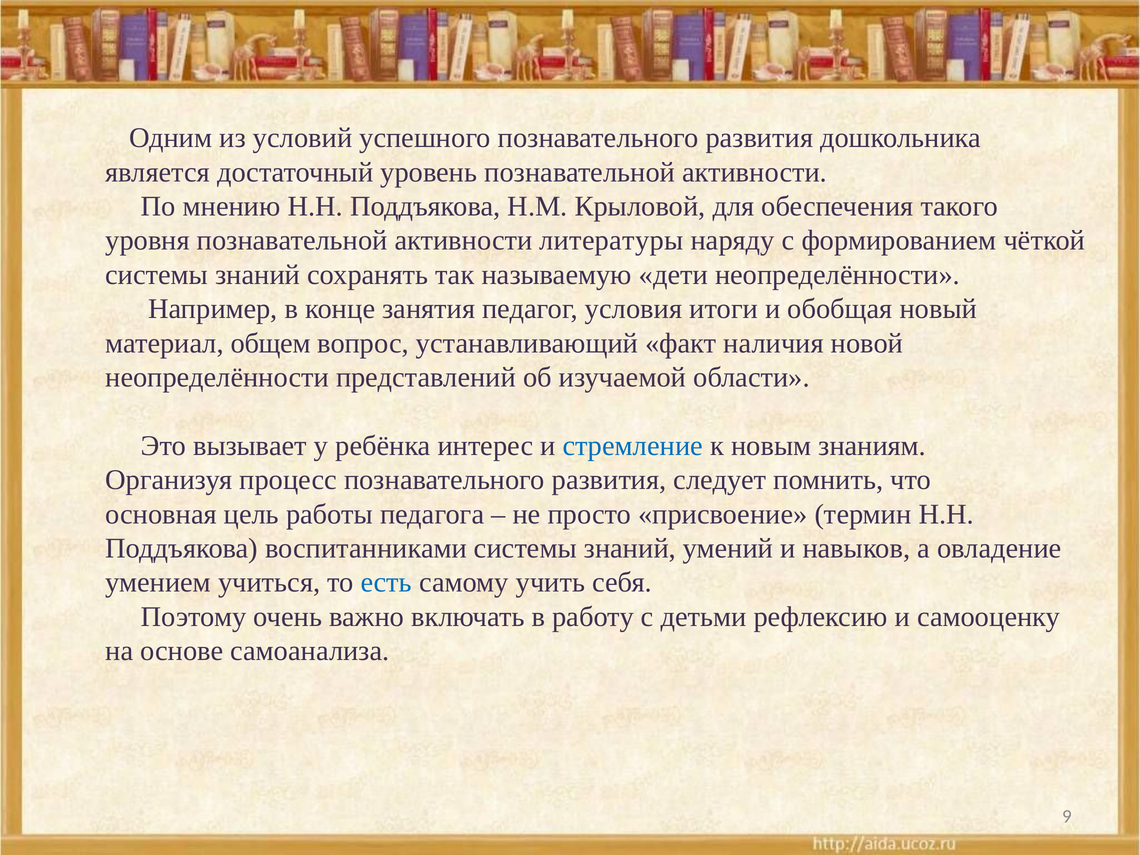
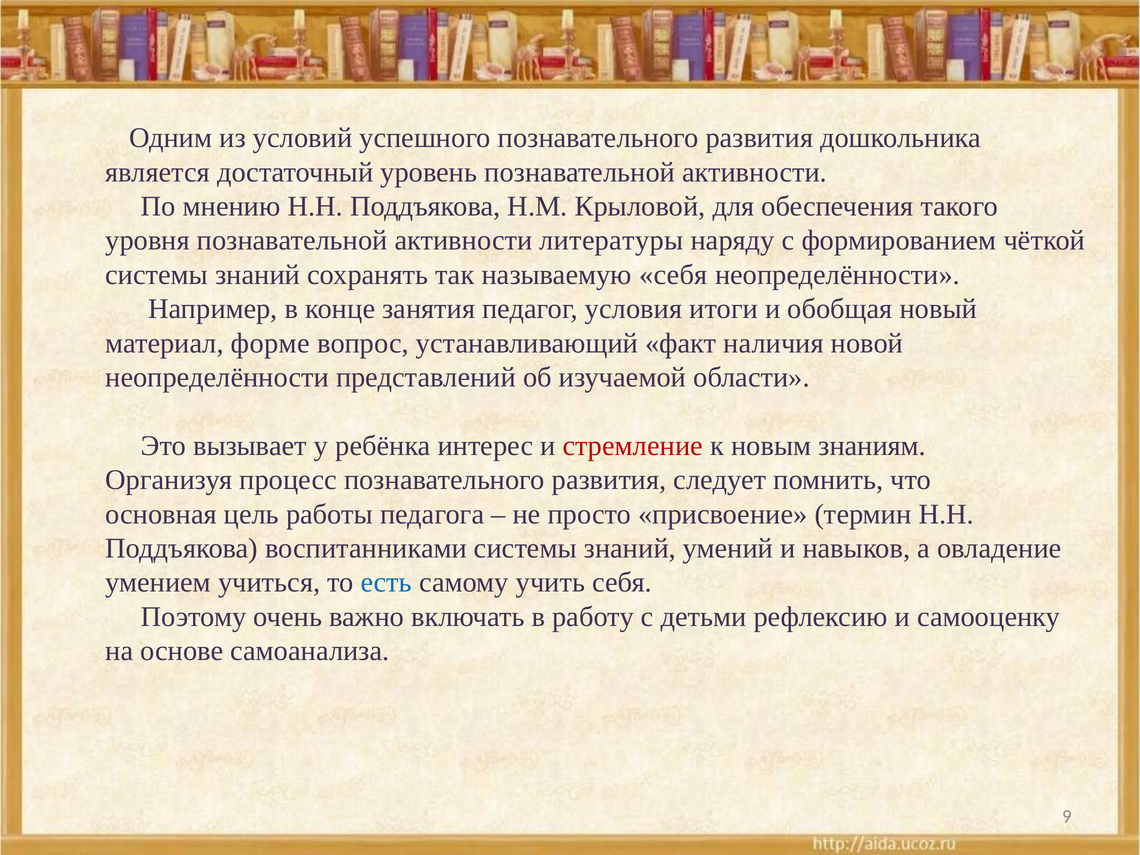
называемую дети: дети -> себя
общем: общем -> форме
стремление colour: blue -> red
